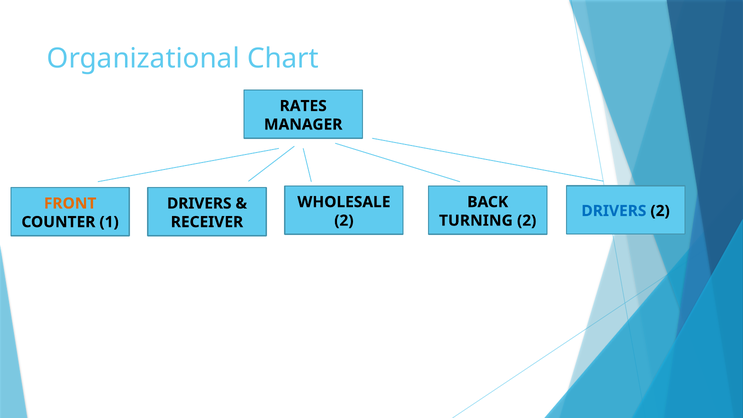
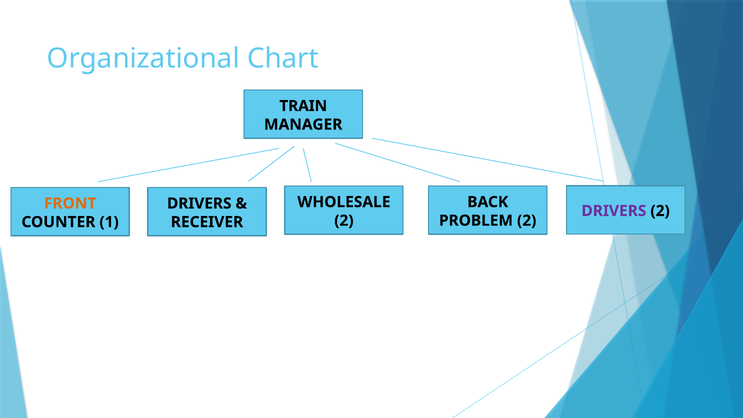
RATES: RATES -> TRAIN
DRIVERS at (614, 211) colour: blue -> purple
TURNING: TURNING -> PROBLEM
